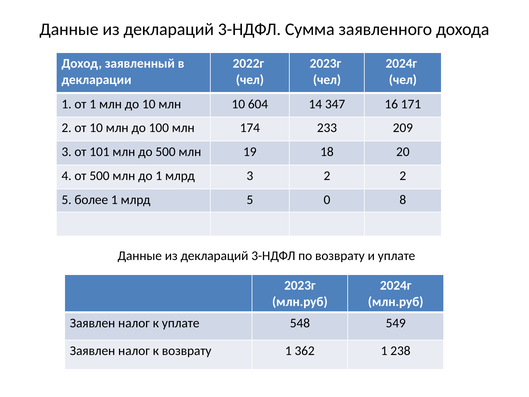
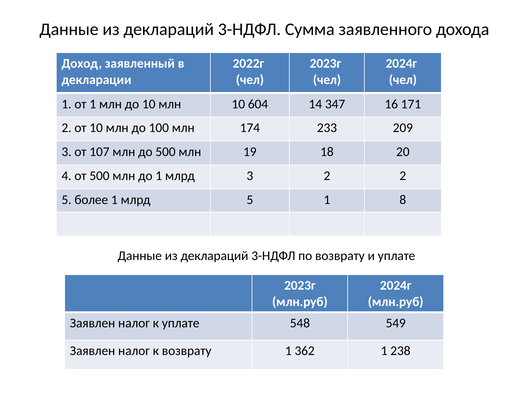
101: 101 -> 107
5 0: 0 -> 1
